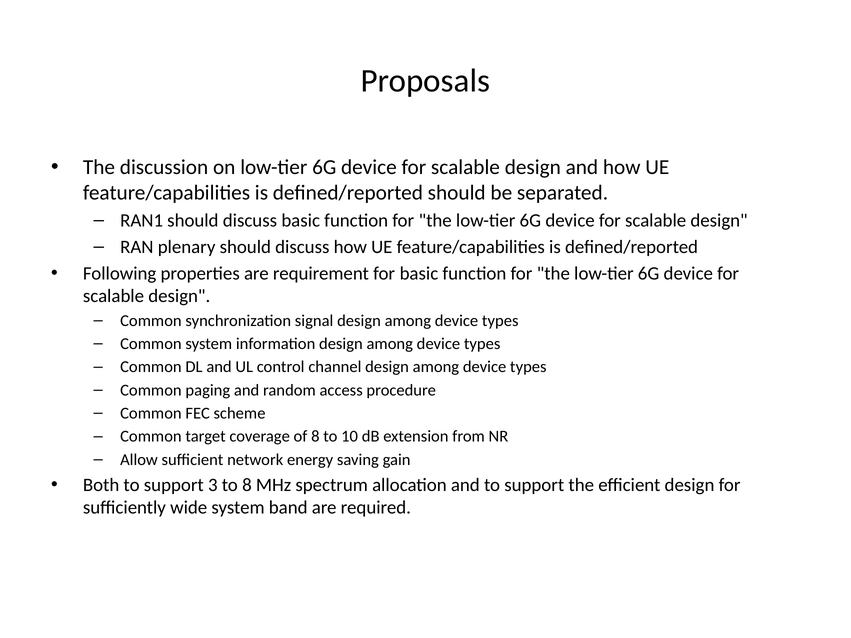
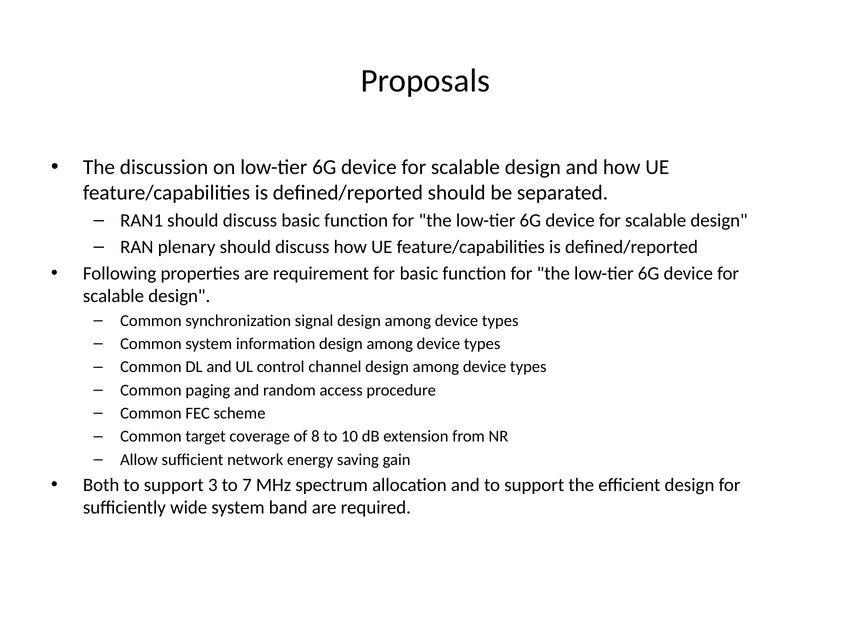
to 8: 8 -> 7
